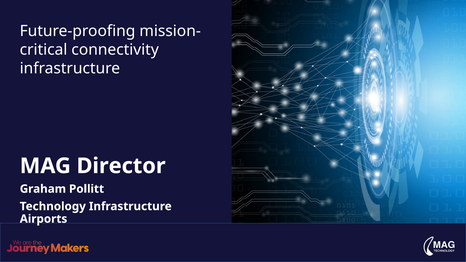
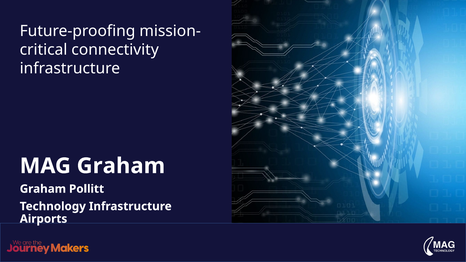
MAG Director: Director -> Graham
